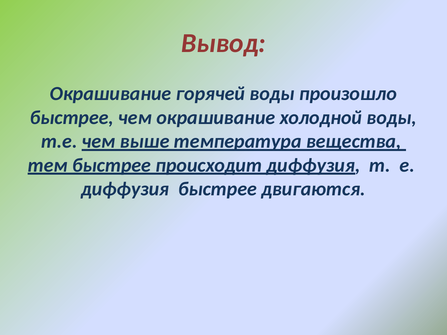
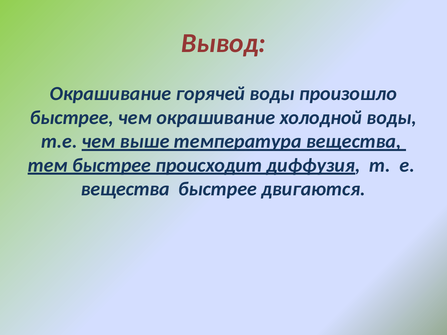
диффузия at (125, 189): диффузия -> вещества
